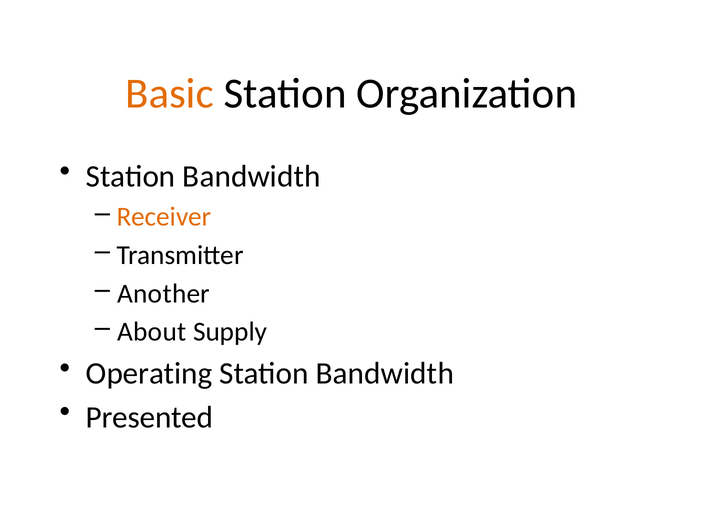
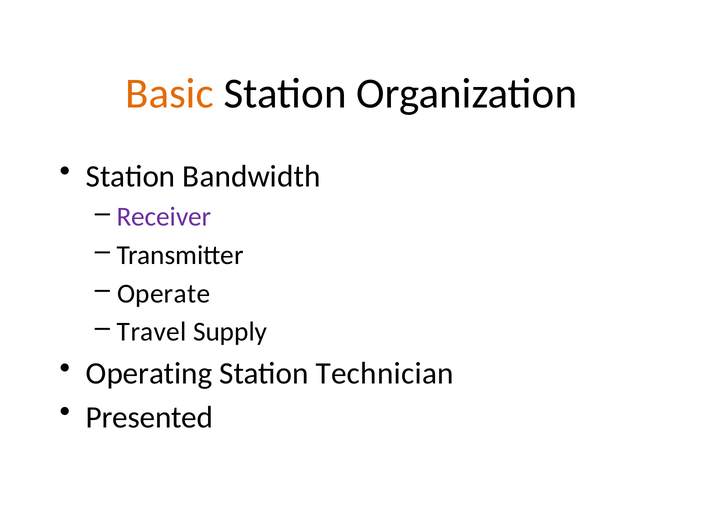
Receiver colour: orange -> purple
Another: Another -> Operate
About: About -> Travel
Bandwidth at (385, 374): Bandwidth -> Technician
